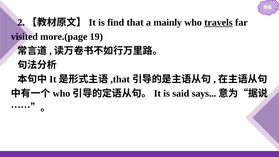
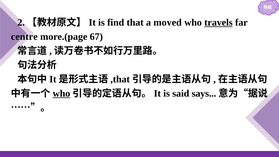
mainly: mainly -> moved
visited: visited -> centre
19: 19 -> 67
who at (61, 93) underline: none -> present
